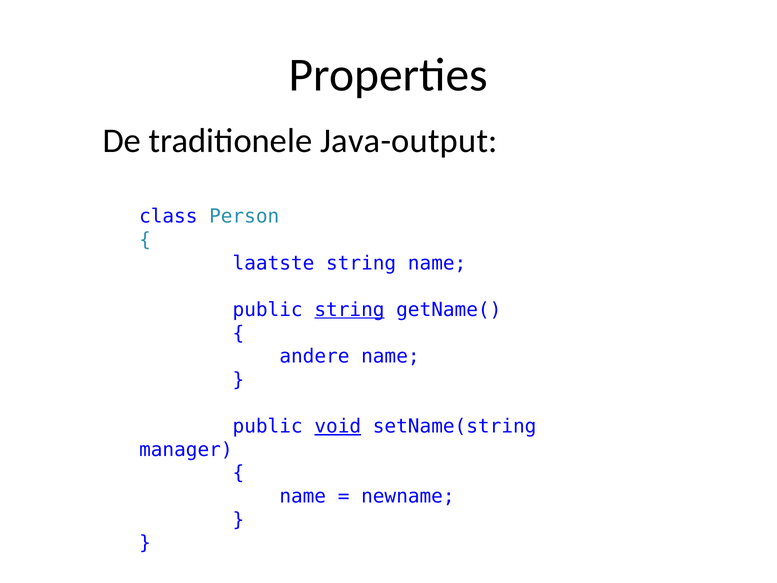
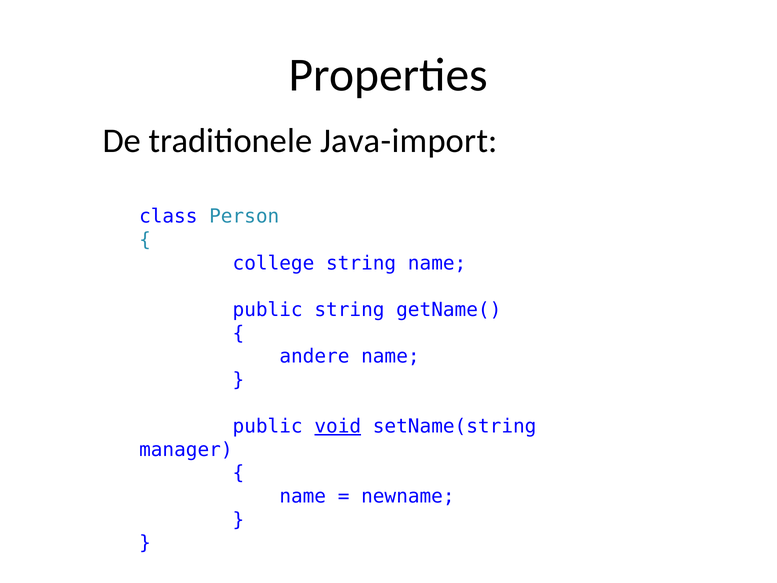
Java-output: Java-output -> Java-import
laatste: laatste -> college
string at (349, 310) underline: present -> none
